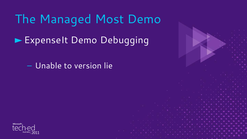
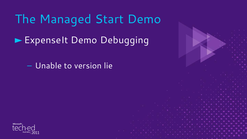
Most: Most -> Start
